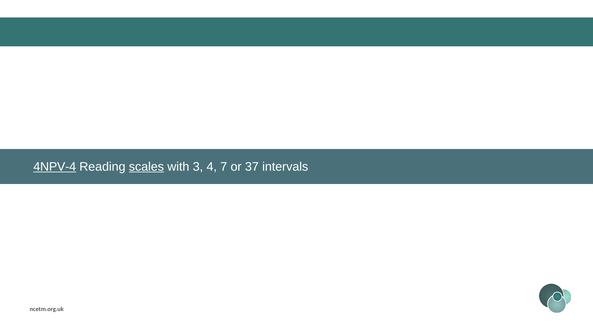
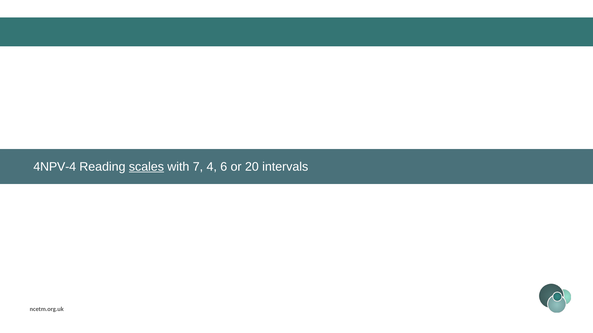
4NPV-4 underline: present -> none
3: 3 -> 7
7: 7 -> 6
37: 37 -> 20
